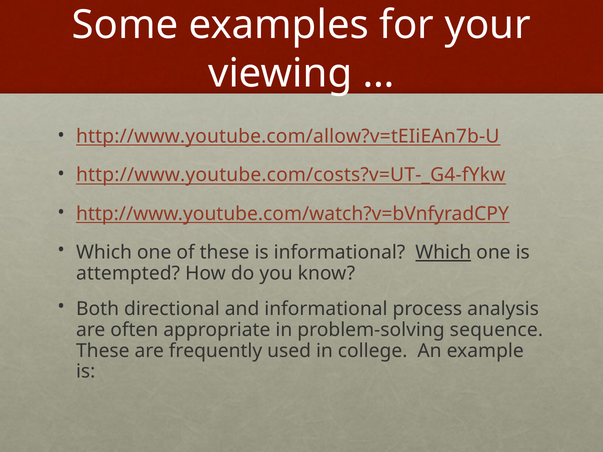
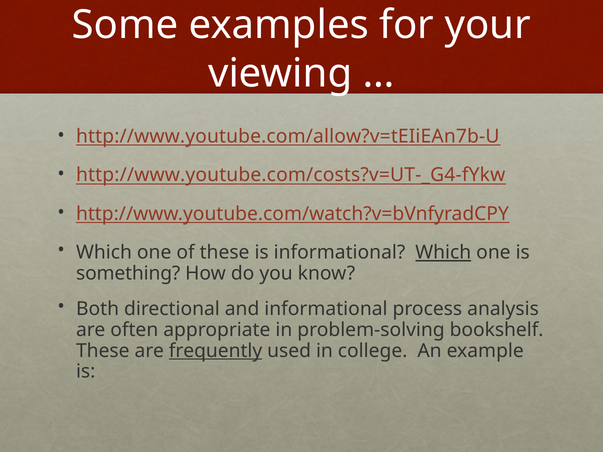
attempted: attempted -> something
sequence: sequence -> bookshelf
frequently underline: none -> present
